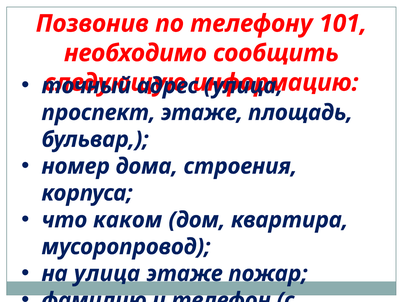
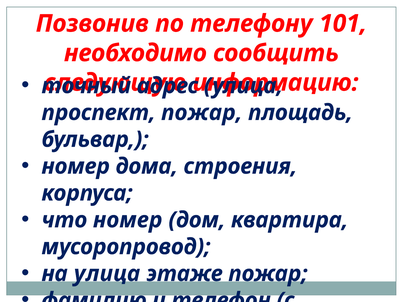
проспект этаже: этаже -> пожар
что каком: каком -> номер
